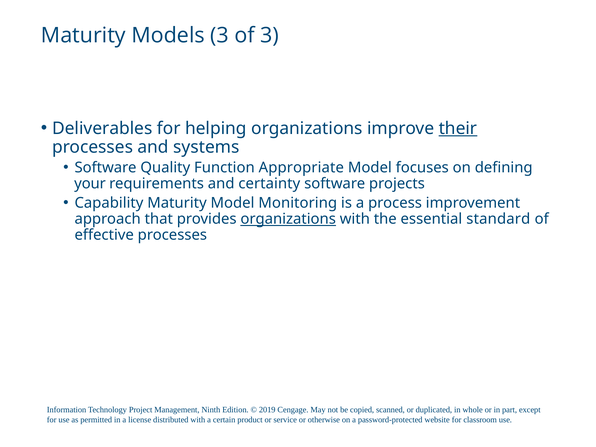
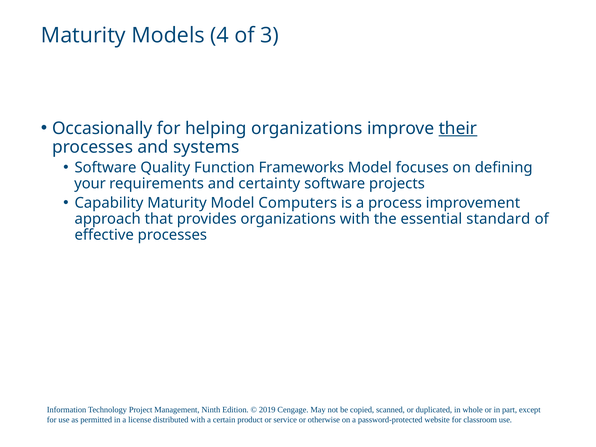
Models 3: 3 -> 4
Deliverables: Deliverables -> Occasionally
Appropriate: Appropriate -> Frameworks
Monitoring: Monitoring -> Computers
organizations at (288, 219) underline: present -> none
